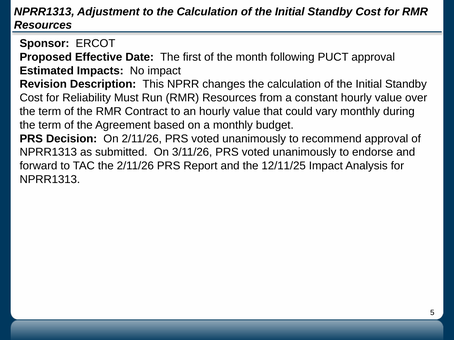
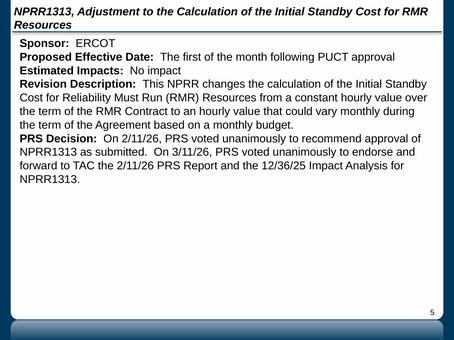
12/11/25: 12/11/25 -> 12/36/25
